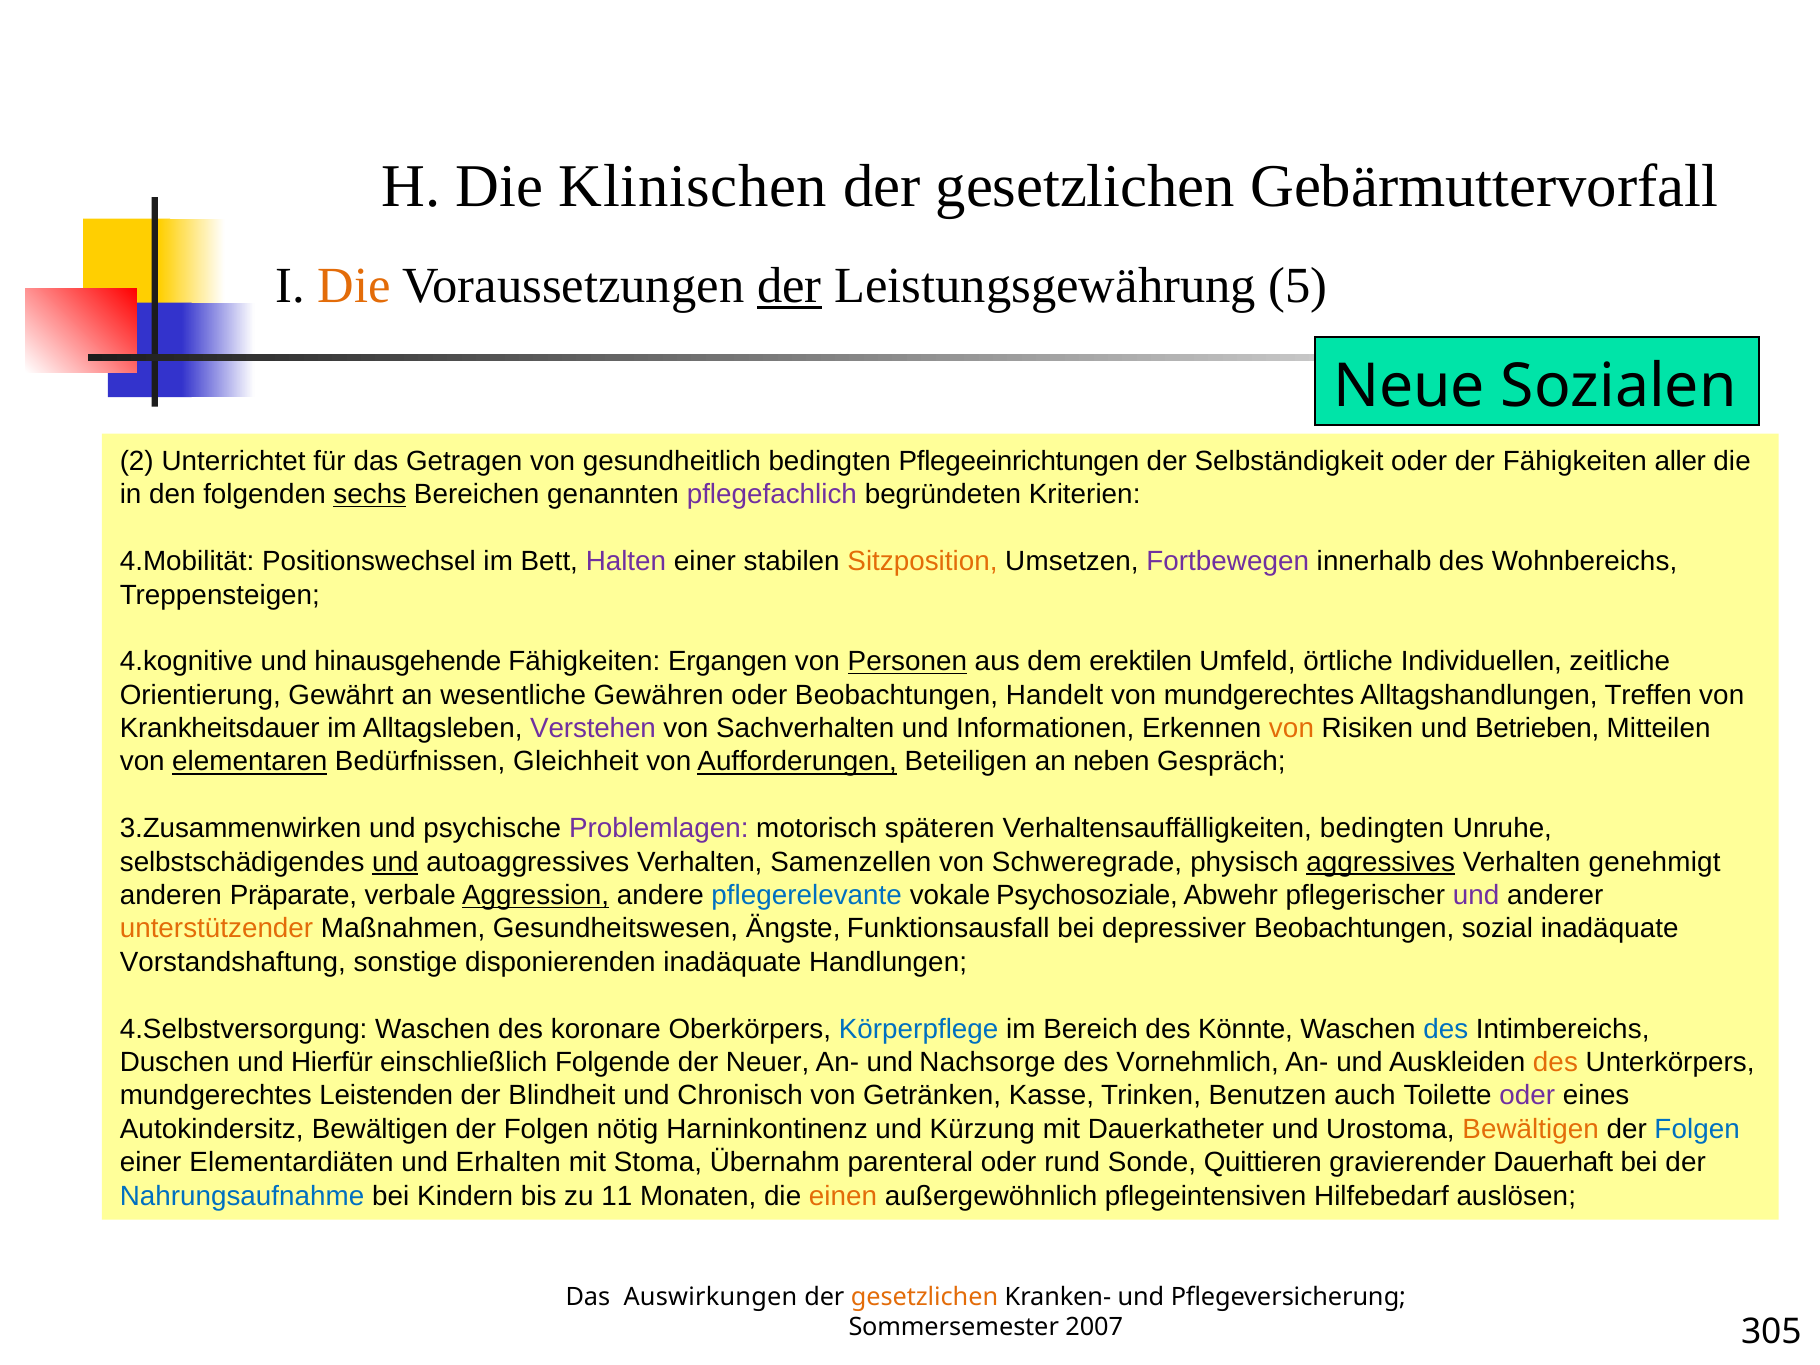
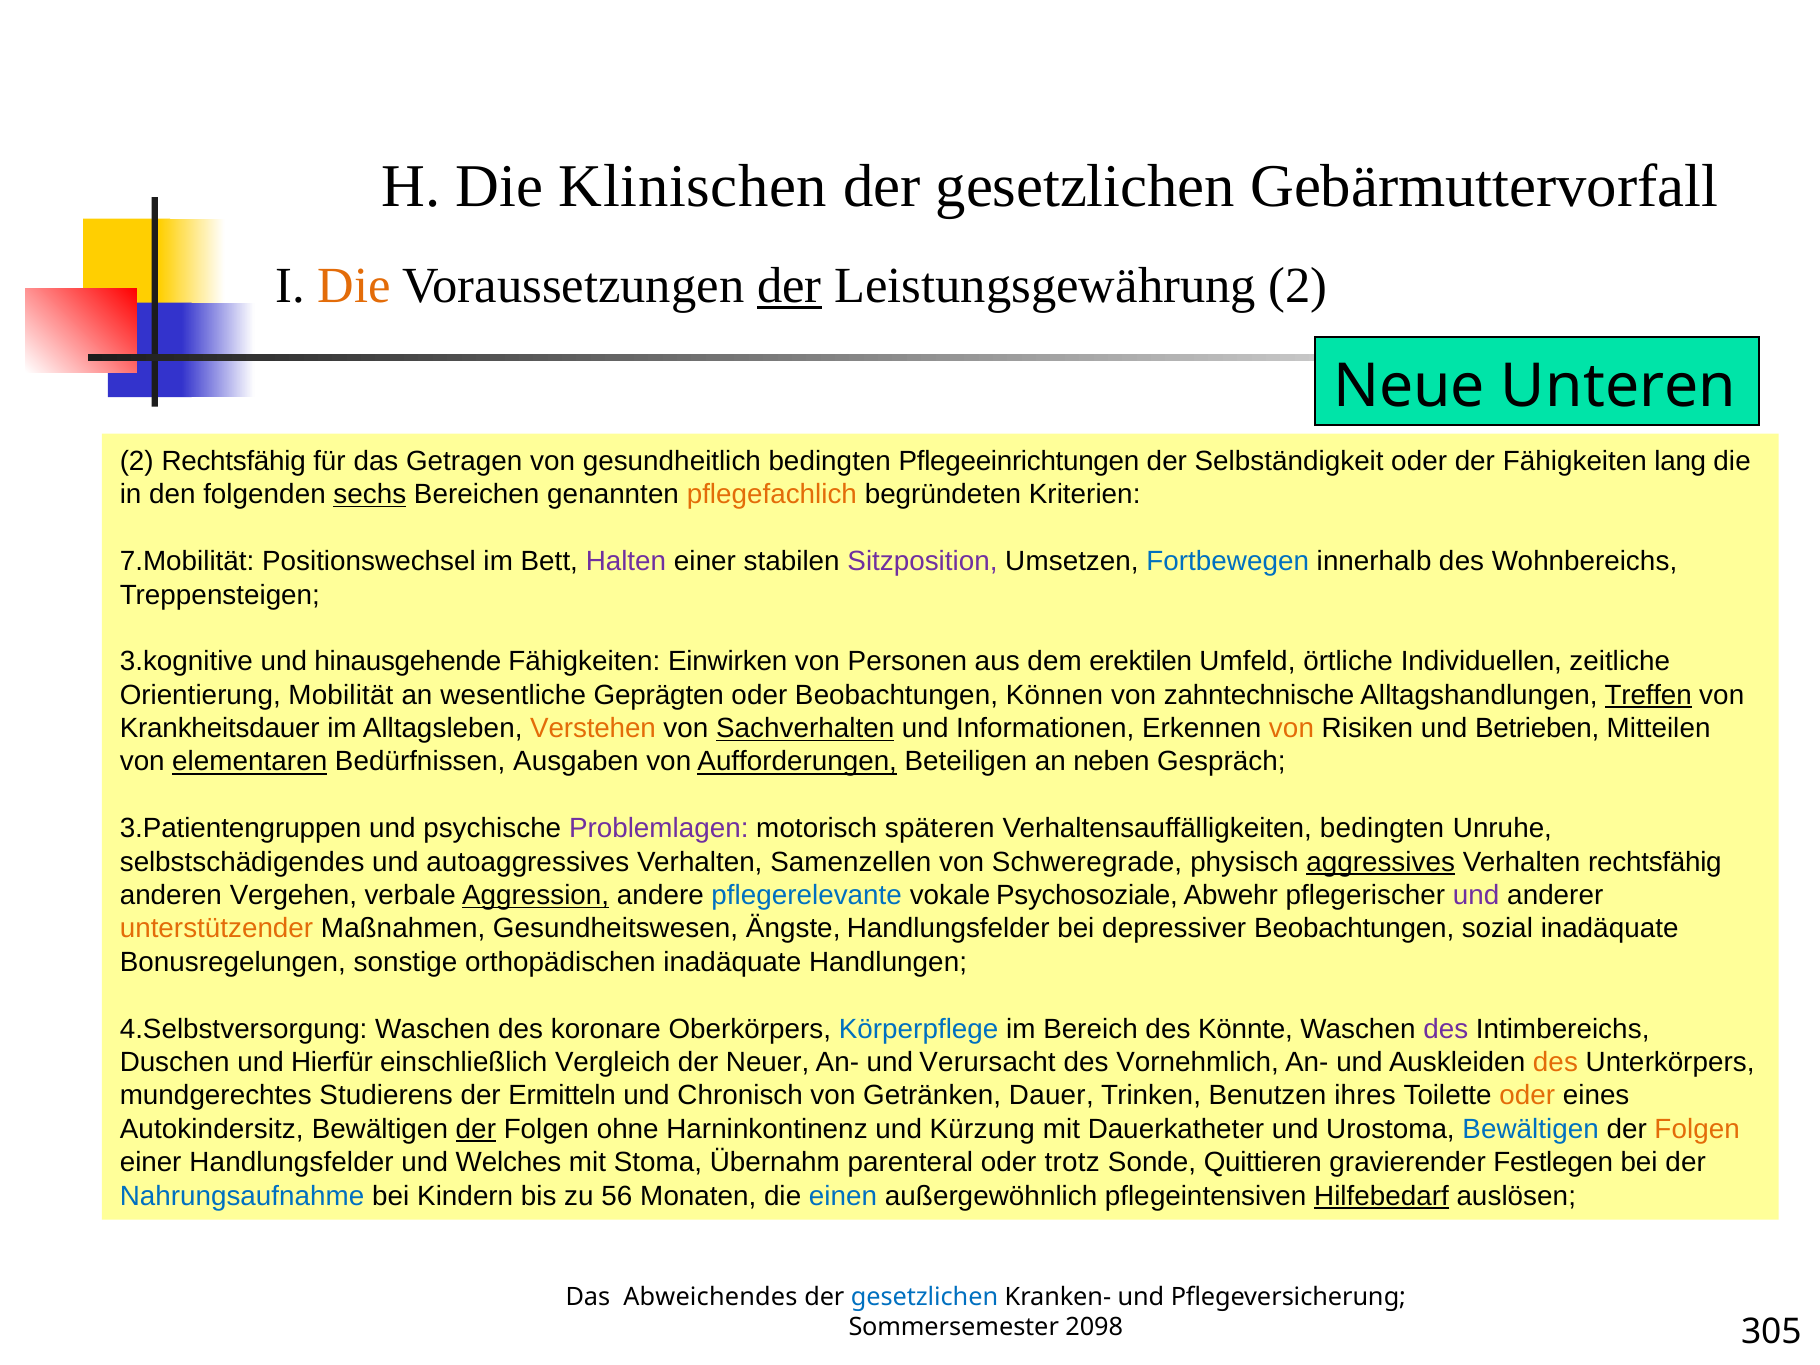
Leistungsgewährung 5: 5 -> 2
Sozialen: Sozialen -> Unteren
2 Unterrichtet: Unterrichtet -> Rechtsfähig
aller: aller -> lang
pflegefachlich colour: purple -> orange
4.Mobilität: 4.Mobilität -> 7.Mobilität
Sitzposition colour: orange -> purple
Fortbewegen colour: purple -> blue
4.kognitive: 4.kognitive -> 3.kognitive
Ergangen: Ergangen -> Einwirken
Personen underline: present -> none
Gewährt: Gewährt -> Mobilität
Gewähren: Gewähren -> Geprägten
Handelt: Handelt -> Können
von mundgerechtes: mundgerechtes -> zahntechnische
Treffen underline: none -> present
Verstehen colour: purple -> orange
Sachverhalten underline: none -> present
Gleichheit: Gleichheit -> Ausgaben
3.Zusammenwirken: 3.Zusammenwirken -> 3.Patientengruppen
und at (395, 862) underline: present -> none
Verhalten genehmigt: genehmigt -> rechtsfähig
Präparate: Präparate -> Vergehen
Ängste Funktionsausfall: Funktionsausfall -> Handlungsfelder
Vorstandshaftung: Vorstandshaftung -> Bonusregelungen
disponierenden: disponierenden -> orthopädischen
des at (1446, 1029) colour: blue -> purple
Folgende: Folgende -> Vergleich
Nachsorge: Nachsorge -> Verursacht
Leistenden: Leistenden -> Studierens
Blindheit: Blindheit -> Ermitteln
Kasse: Kasse -> Dauer
auch: auch -> ihres
oder at (1527, 1096) colour: purple -> orange
der at (476, 1129) underline: none -> present
nötig: nötig -> ohne
Bewältigen at (1531, 1129) colour: orange -> blue
Folgen at (1697, 1129) colour: blue -> orange
einer Elementardiäten: Elementardiäten -> Handlungsfelder
Erhalten: Erhalten -> Welches
rund: rund -> trotz
Dauerhaft: Dauerhaft -> Festlegen
11: 11 -> 56
einen colour: orange -> blue
Hilfebedarf underline: none -> present
Auswirkungen: Auswirkungen -> Abweichendes
gesetzlichen at (924, 1297) colour: orange -> blue
2007: 2007 -> 2098
